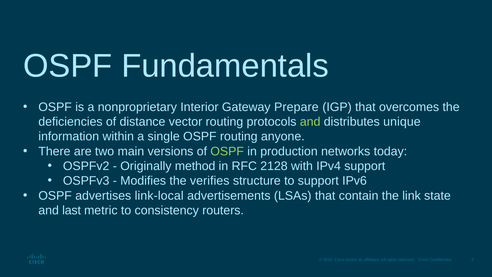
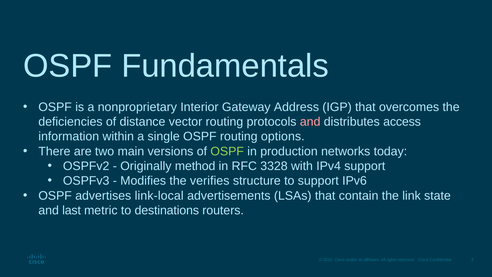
Prepare: Prepare -> Address
and at (310, 122) colour: light green -> pink
unique: unique -> access
anyone: anyone -> options
2128: 2128 -> 3328
consistency: consistency -> destinations
